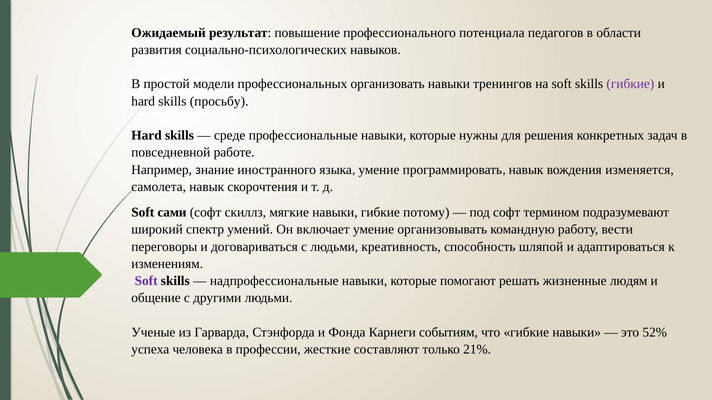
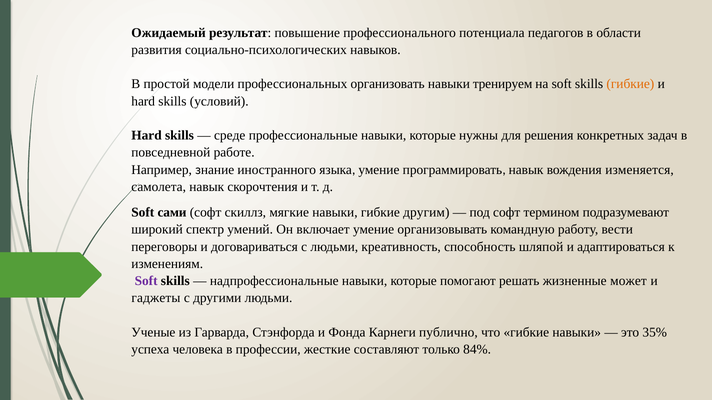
тренингов: тренингов -> тренируем
гибкие at (630, 84) colour: purple -> orange
просьбу: просьбу -> условий
потому: потому -> другим
людям: людям -> может
общение: общение -> гаджеты
событиям: событиям -> публично
52%: 52% -> 35%
21%: 21% -> 84%
